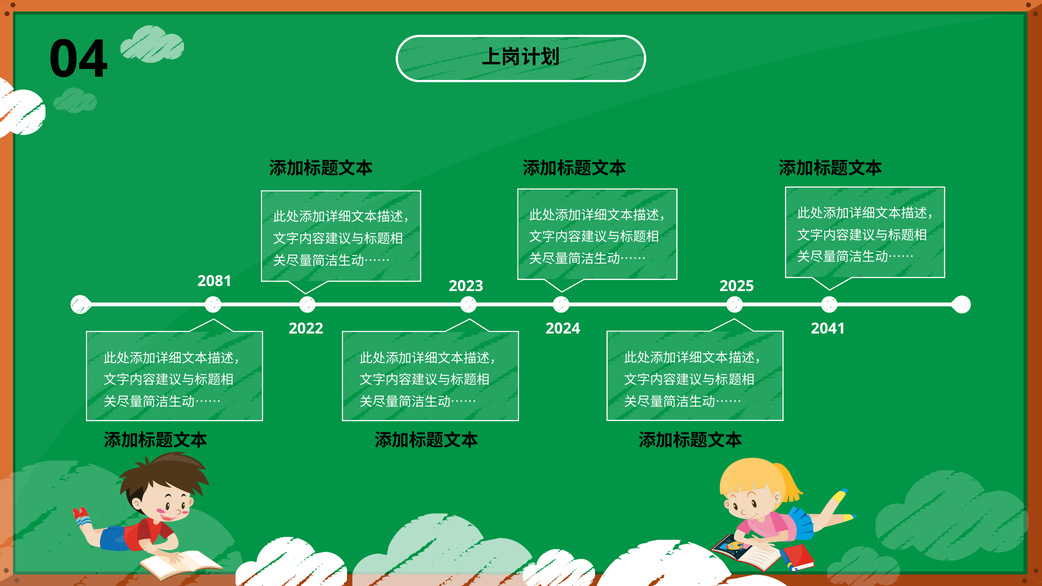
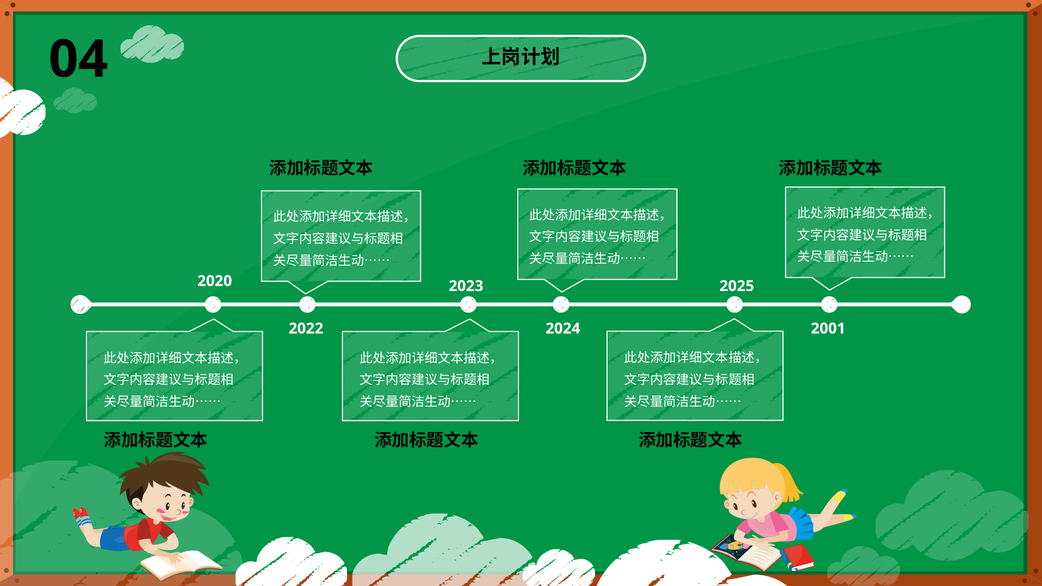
2081: 2081 -> 2020
2041: 2041 -> 2001
